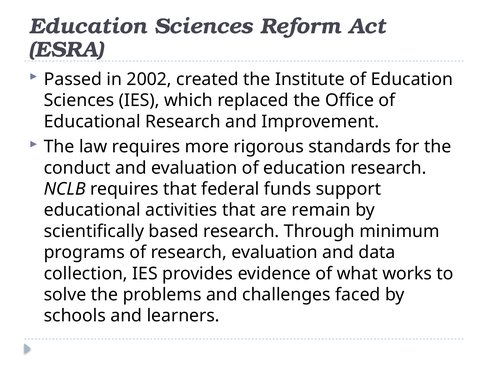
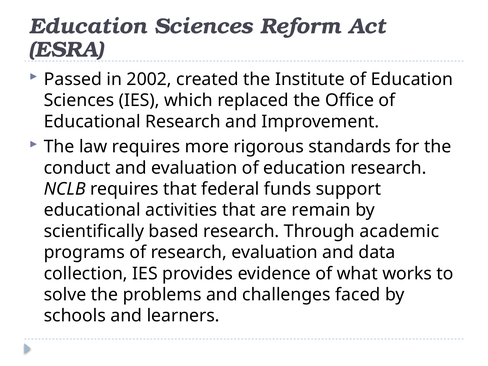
minimum: minimum -> academic
